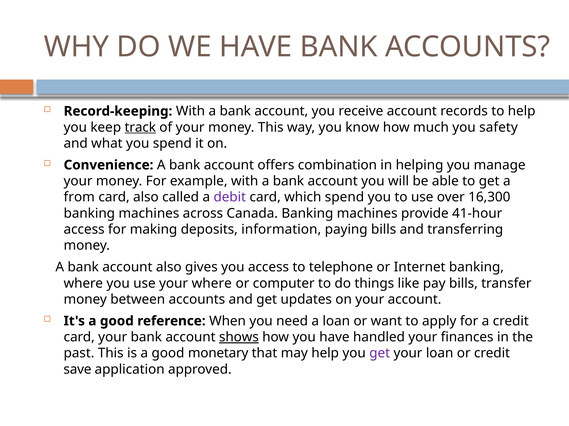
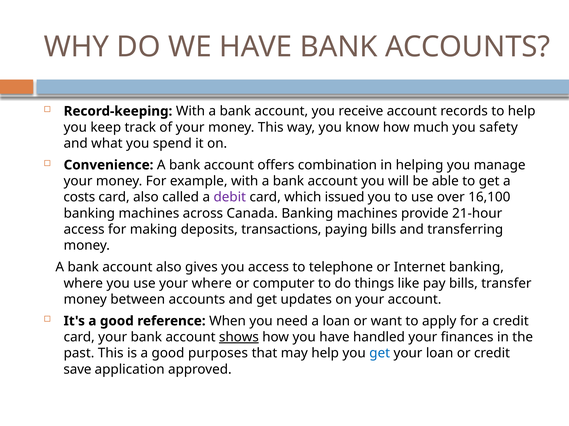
track underline: present -> none
from: from -> costs
which spend: spend -> issued
16,300: 16,300 -> 16,100
41-hour: 41-hour -> 21-hour
information: information -> transactions
monetary: monetary -> purposes
get at (380, 354) colour: purple -> blue
